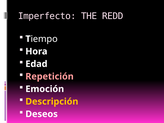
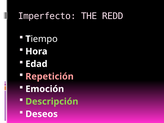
Descripción colour: yellow -> light green
